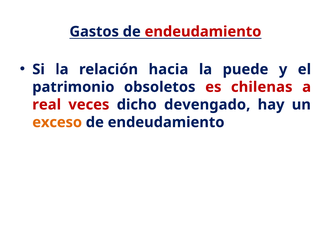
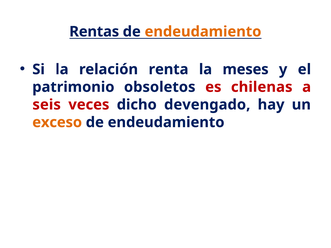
Gastos: Gastos -> Rentas
endeudamiento at (203, 32) colour: red -> orange
hacia: hacia -> renta
puede: puede -> meses
real: real -> seis
